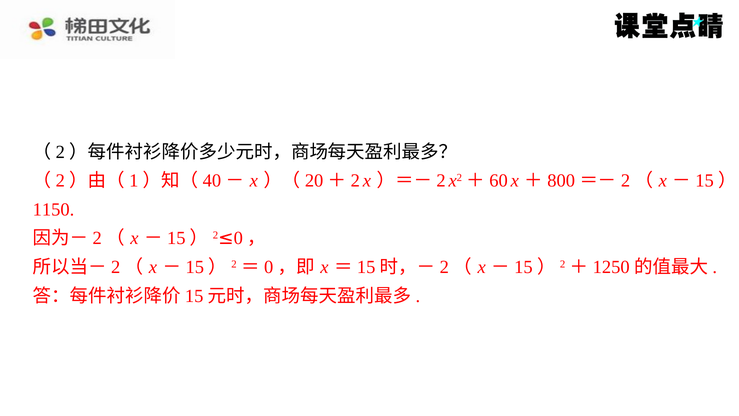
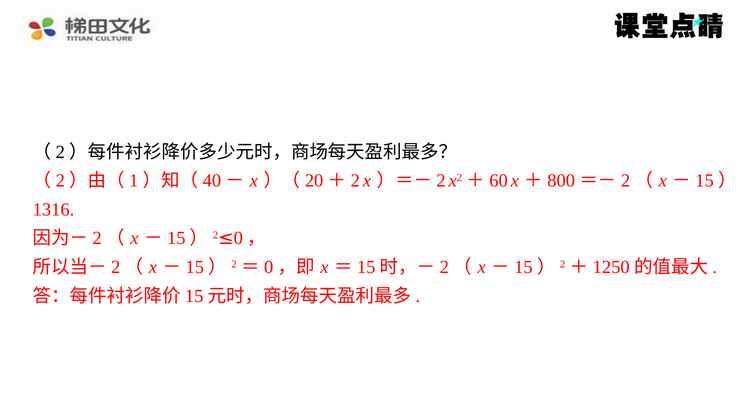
1150: 1150 -> 1316
